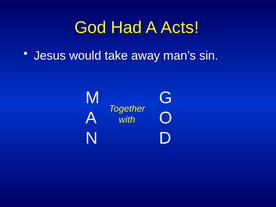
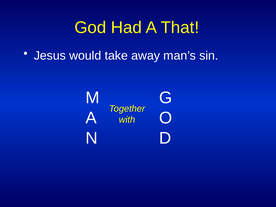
Acts: Acts -> That
